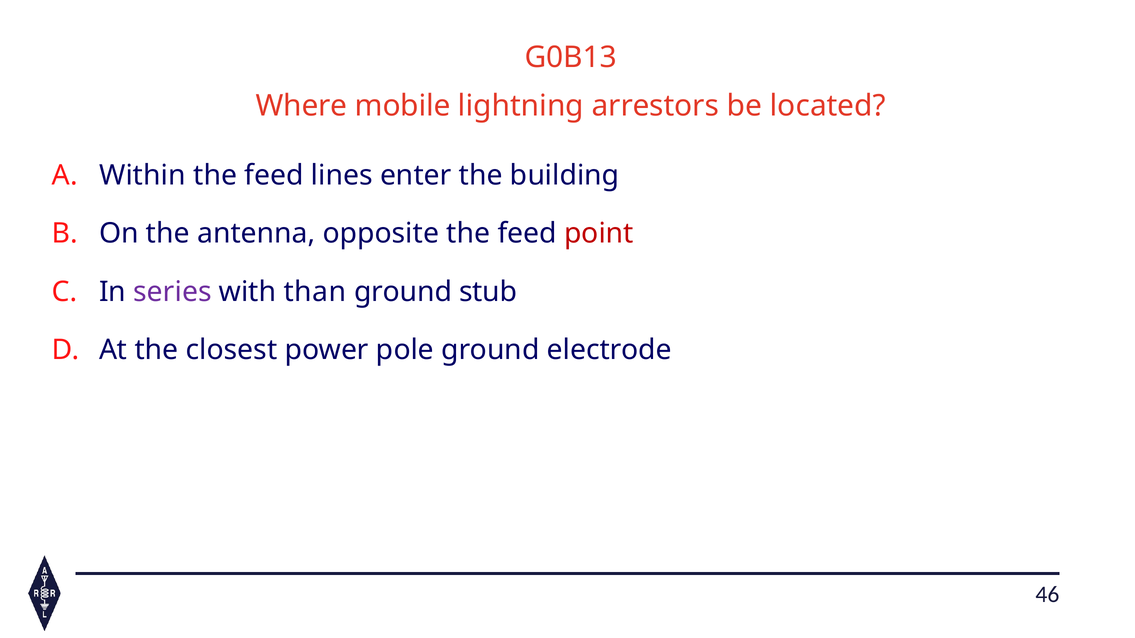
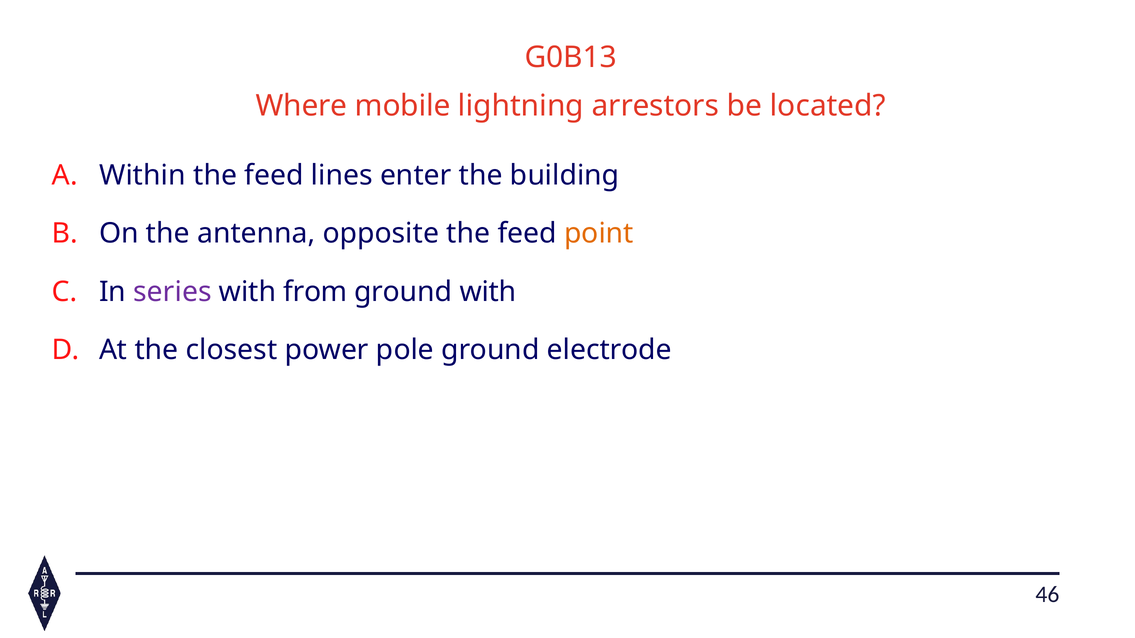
point colour: red -> orange
than: than -> from
ground stub: stub -> with
